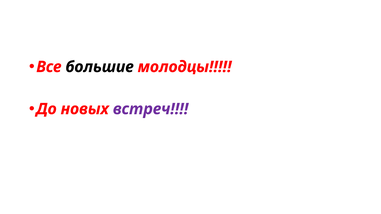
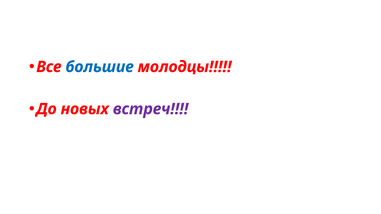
большие colour: black -> blue
